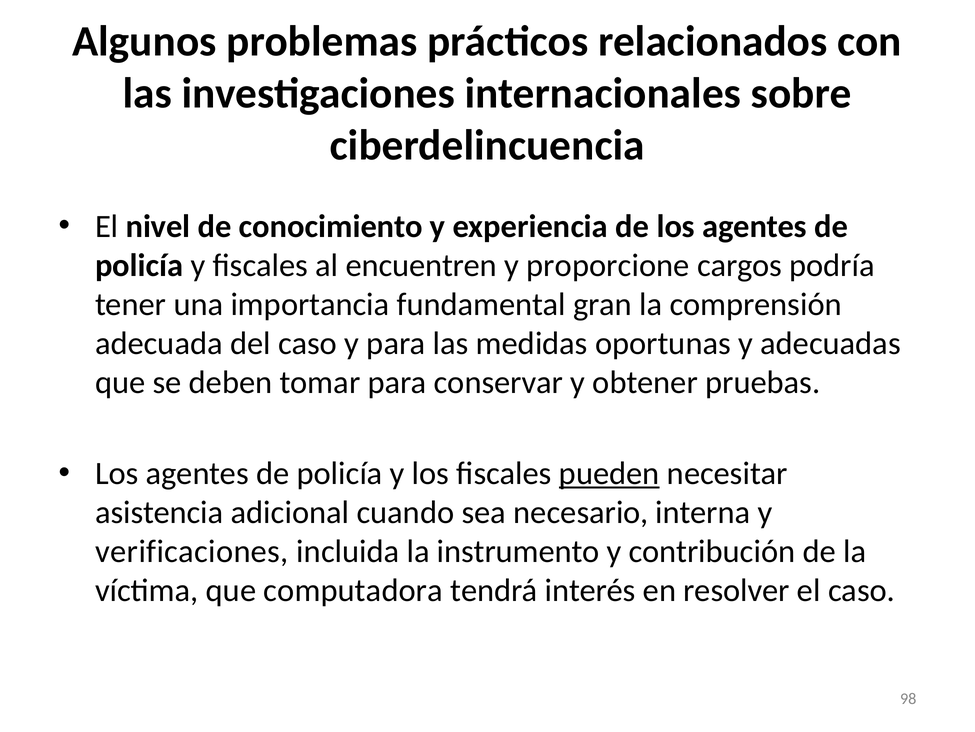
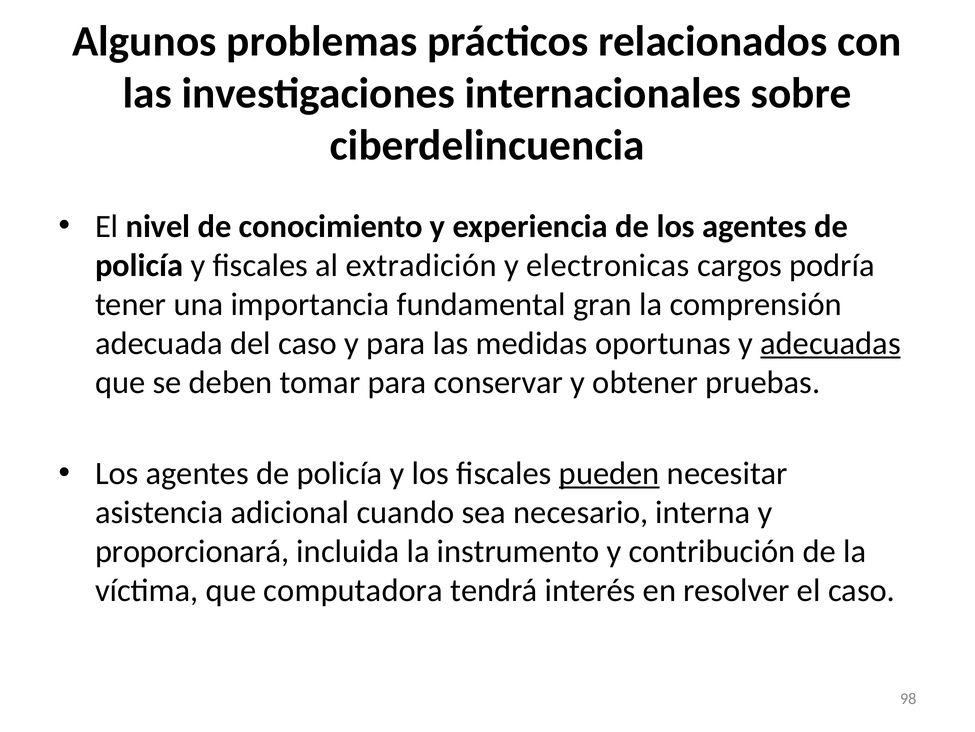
encuentren: encuentren -> extradición
proporcione: proporcione -> electronicas
adecuadas underline: none -> present
verificaciones: verificaciones -> proporcionará
